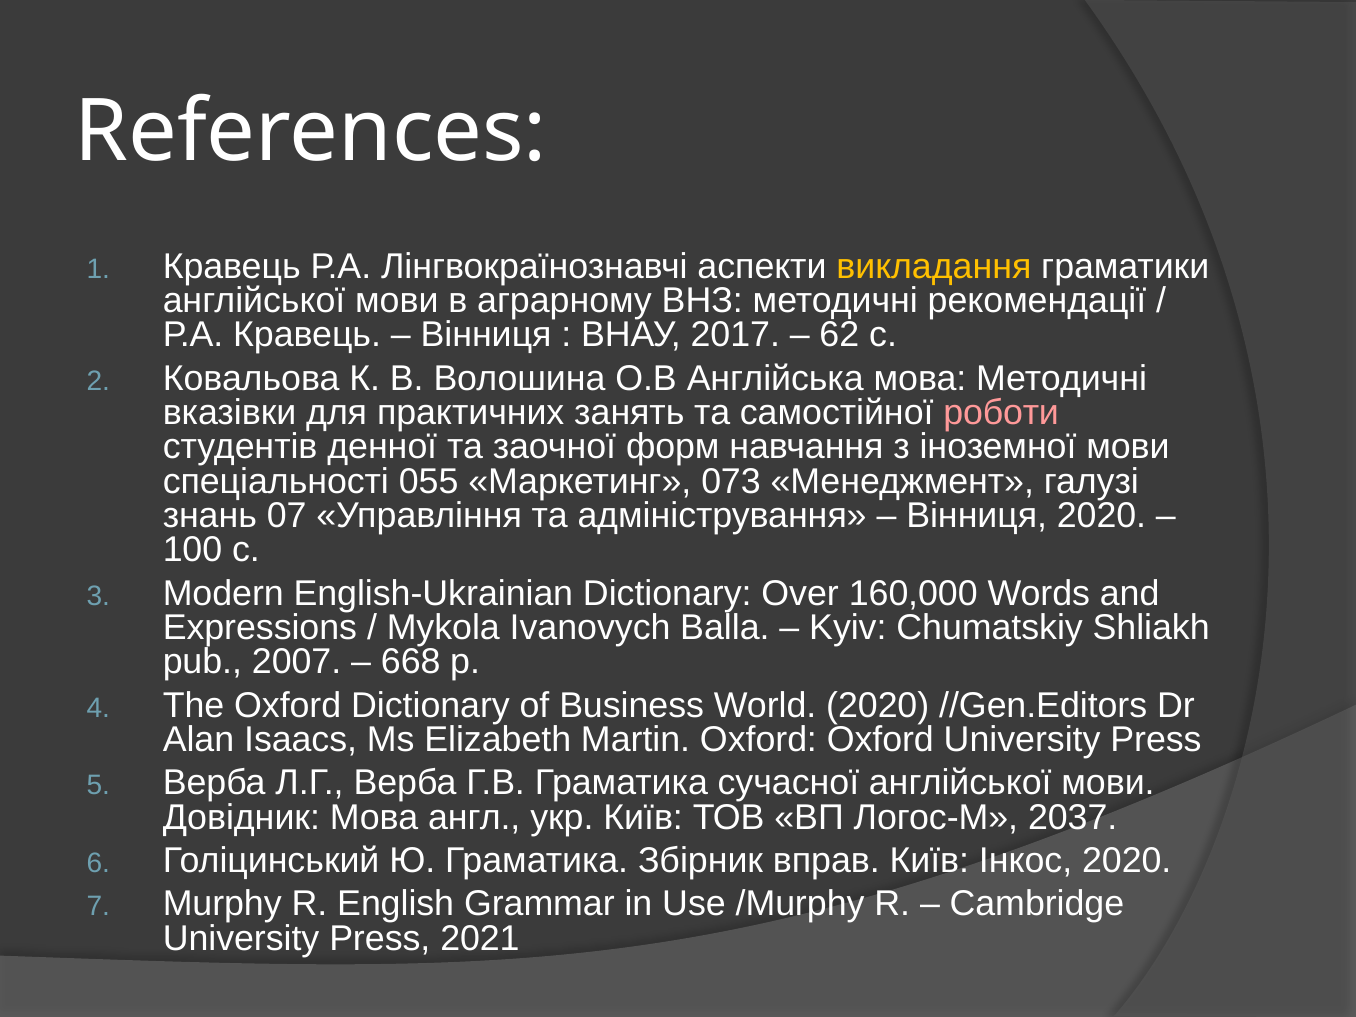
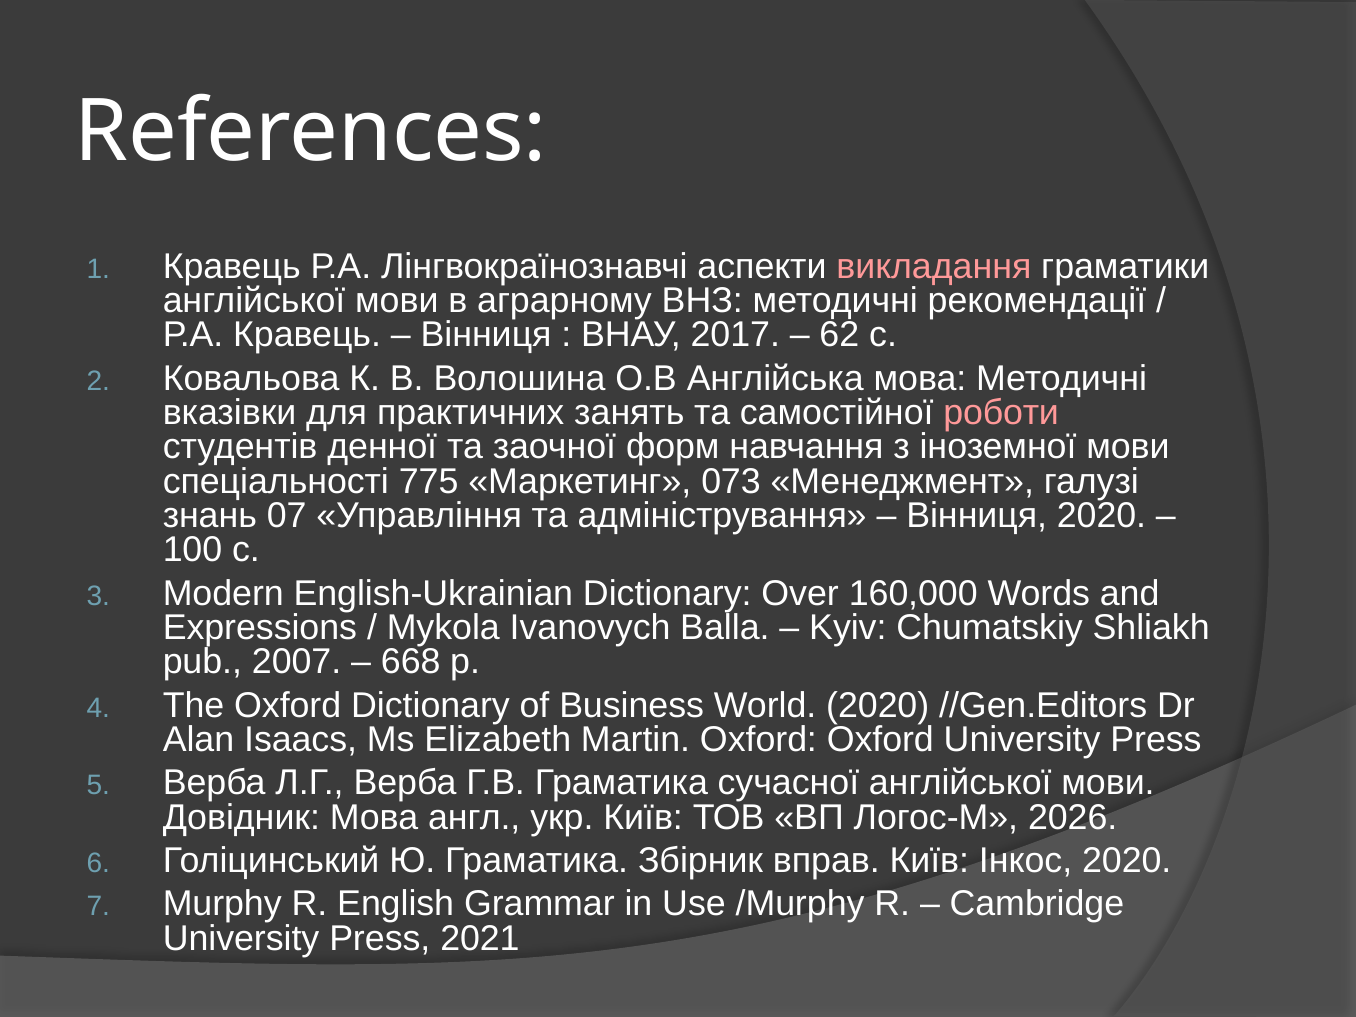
викладання colour: yellow -> pink
055: 055 -> 775
2037: 2037 -> 2026
